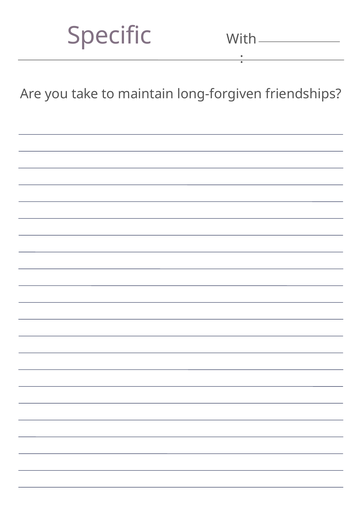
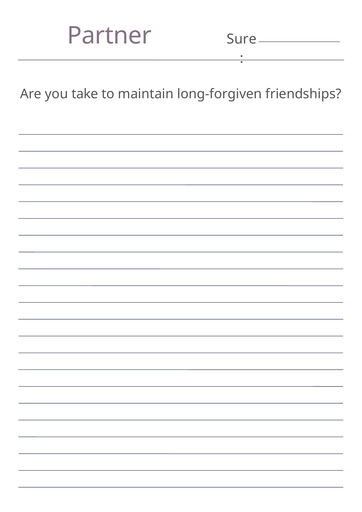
Specific: Specific -> Partner
With: With -> Sure
